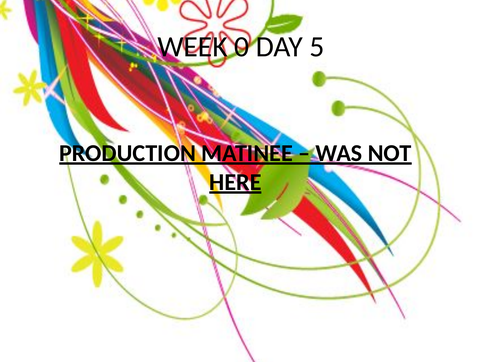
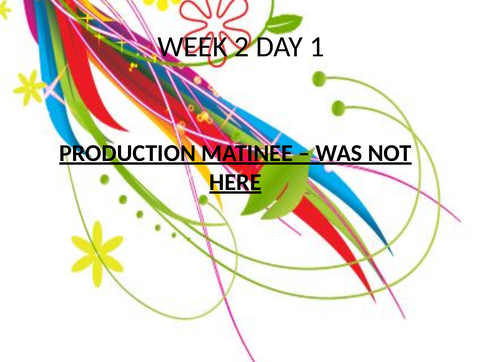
0: 0 -> 2
5: 5 -> 1
